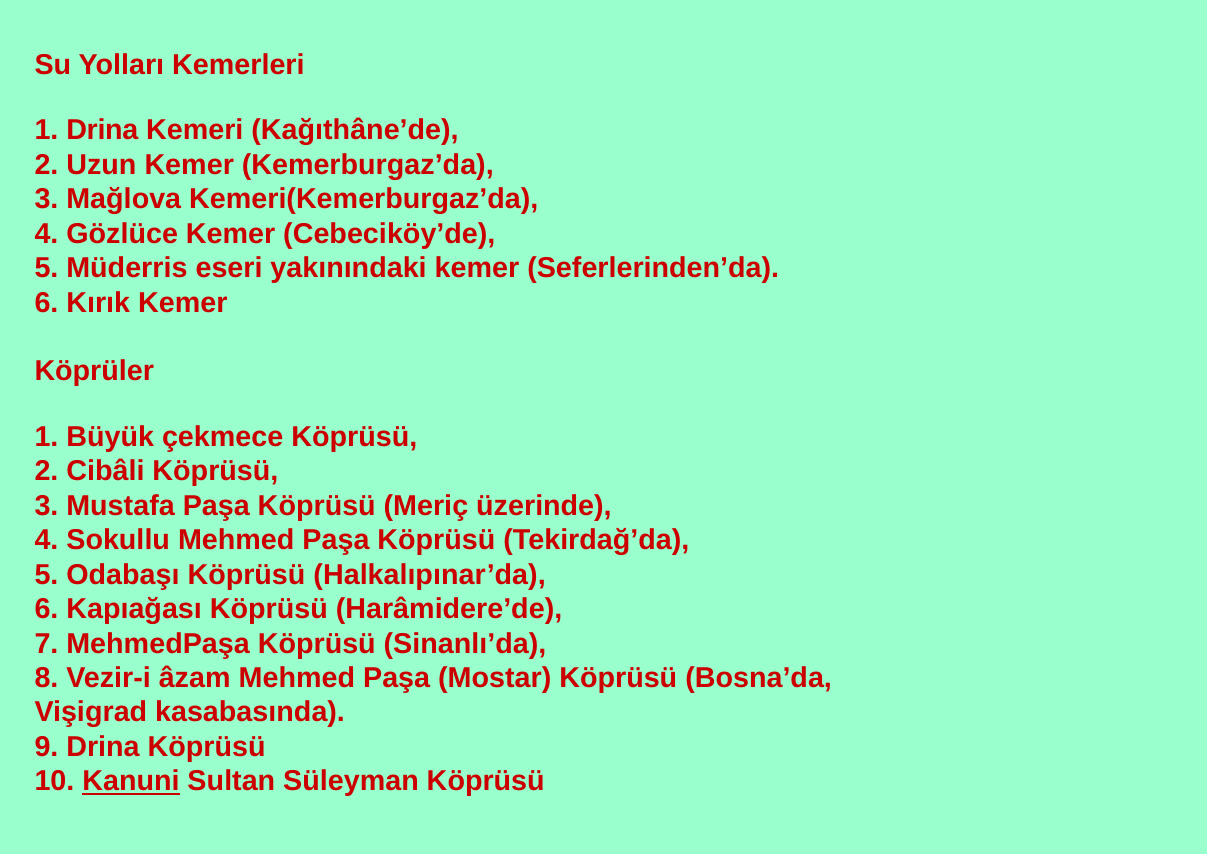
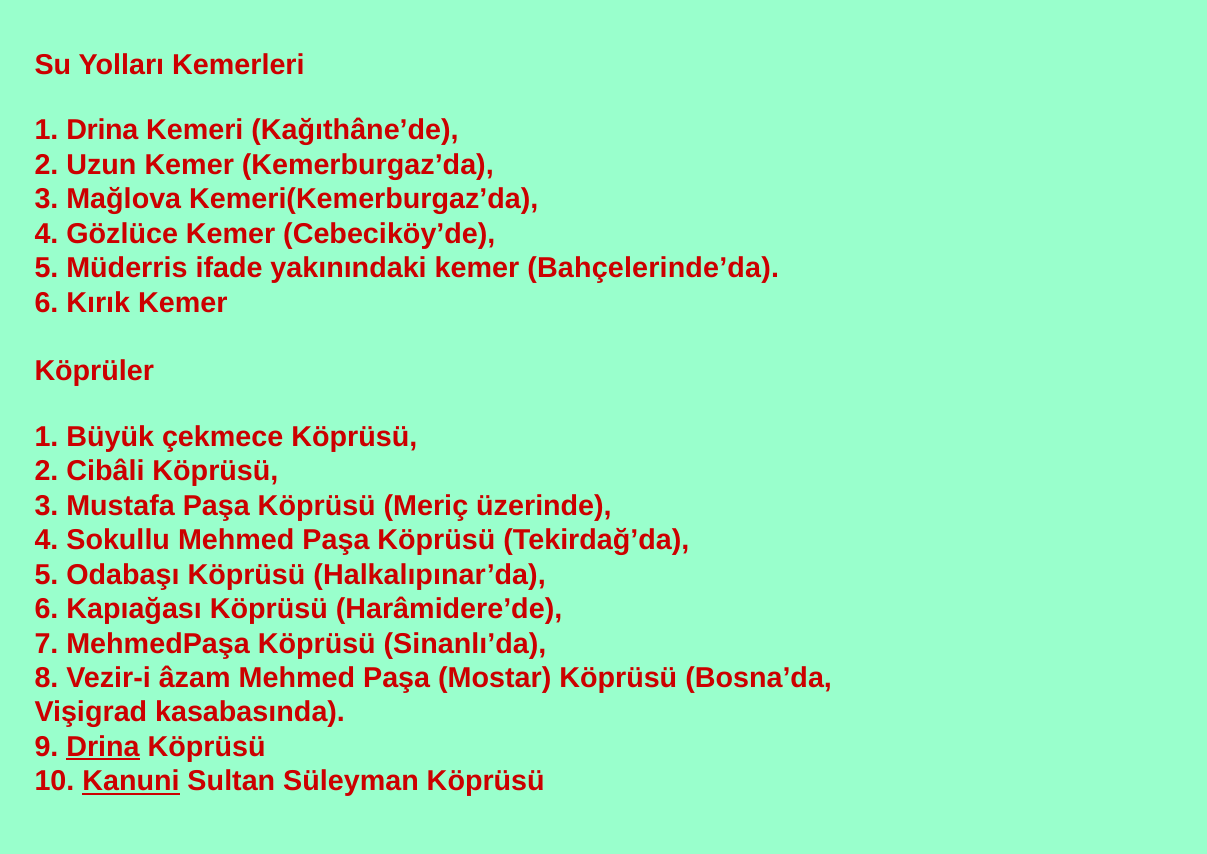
eseri: eseri -> ifade
Seferlerinden’da: Seferlerinden’da -> Bahçelerinde’da
Drina at (103, 746) underline: none -> present
